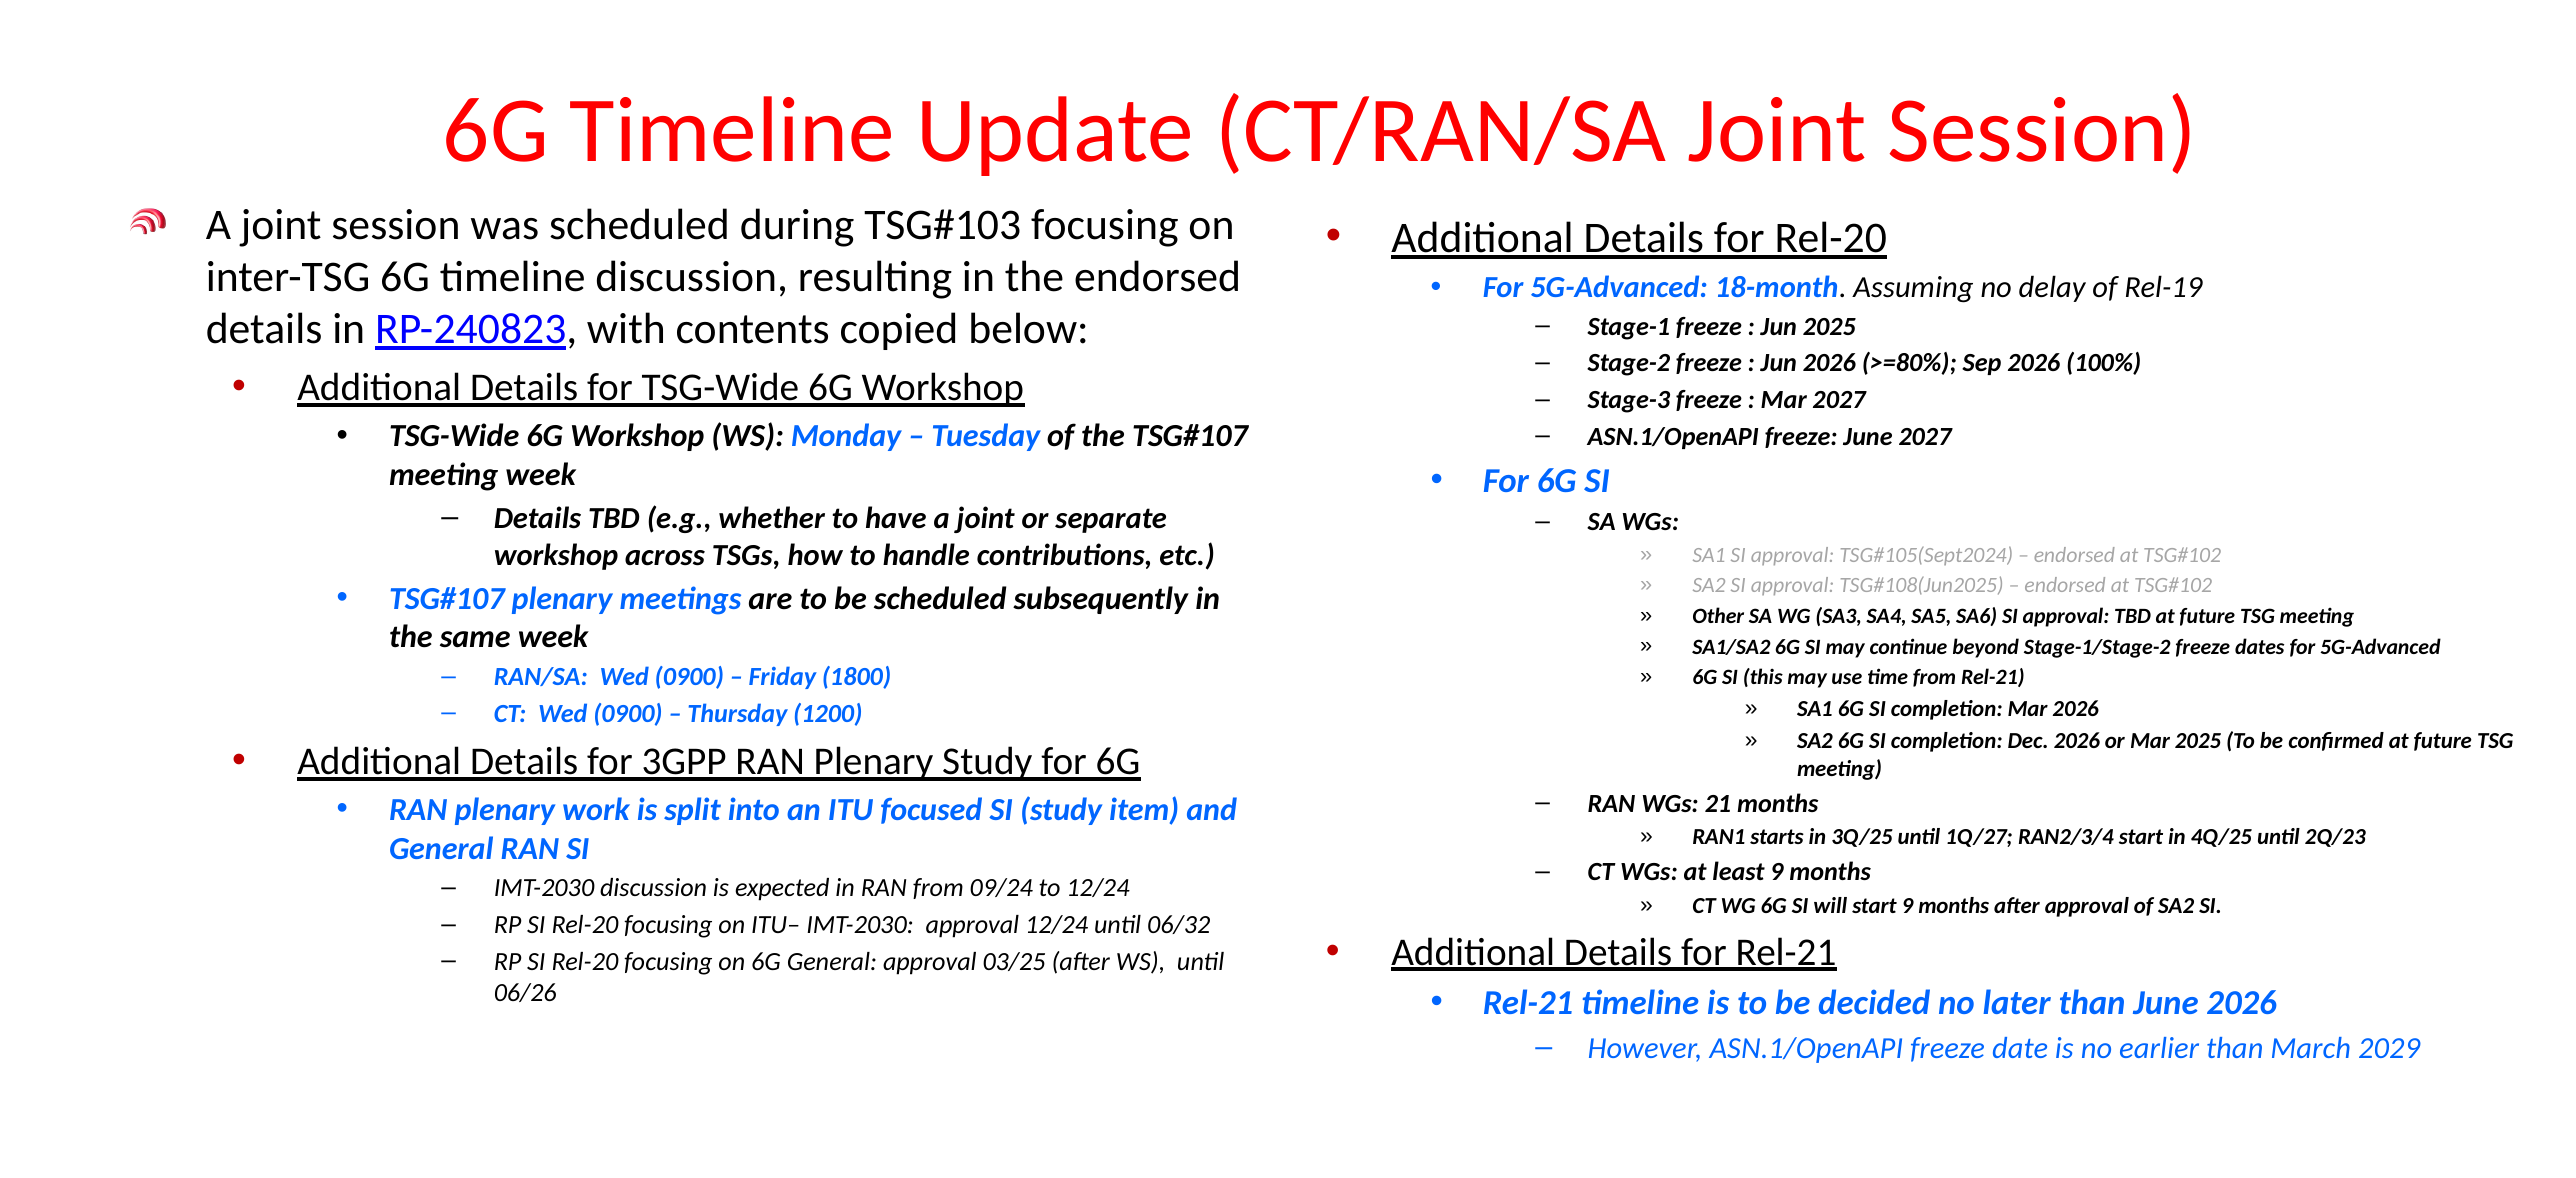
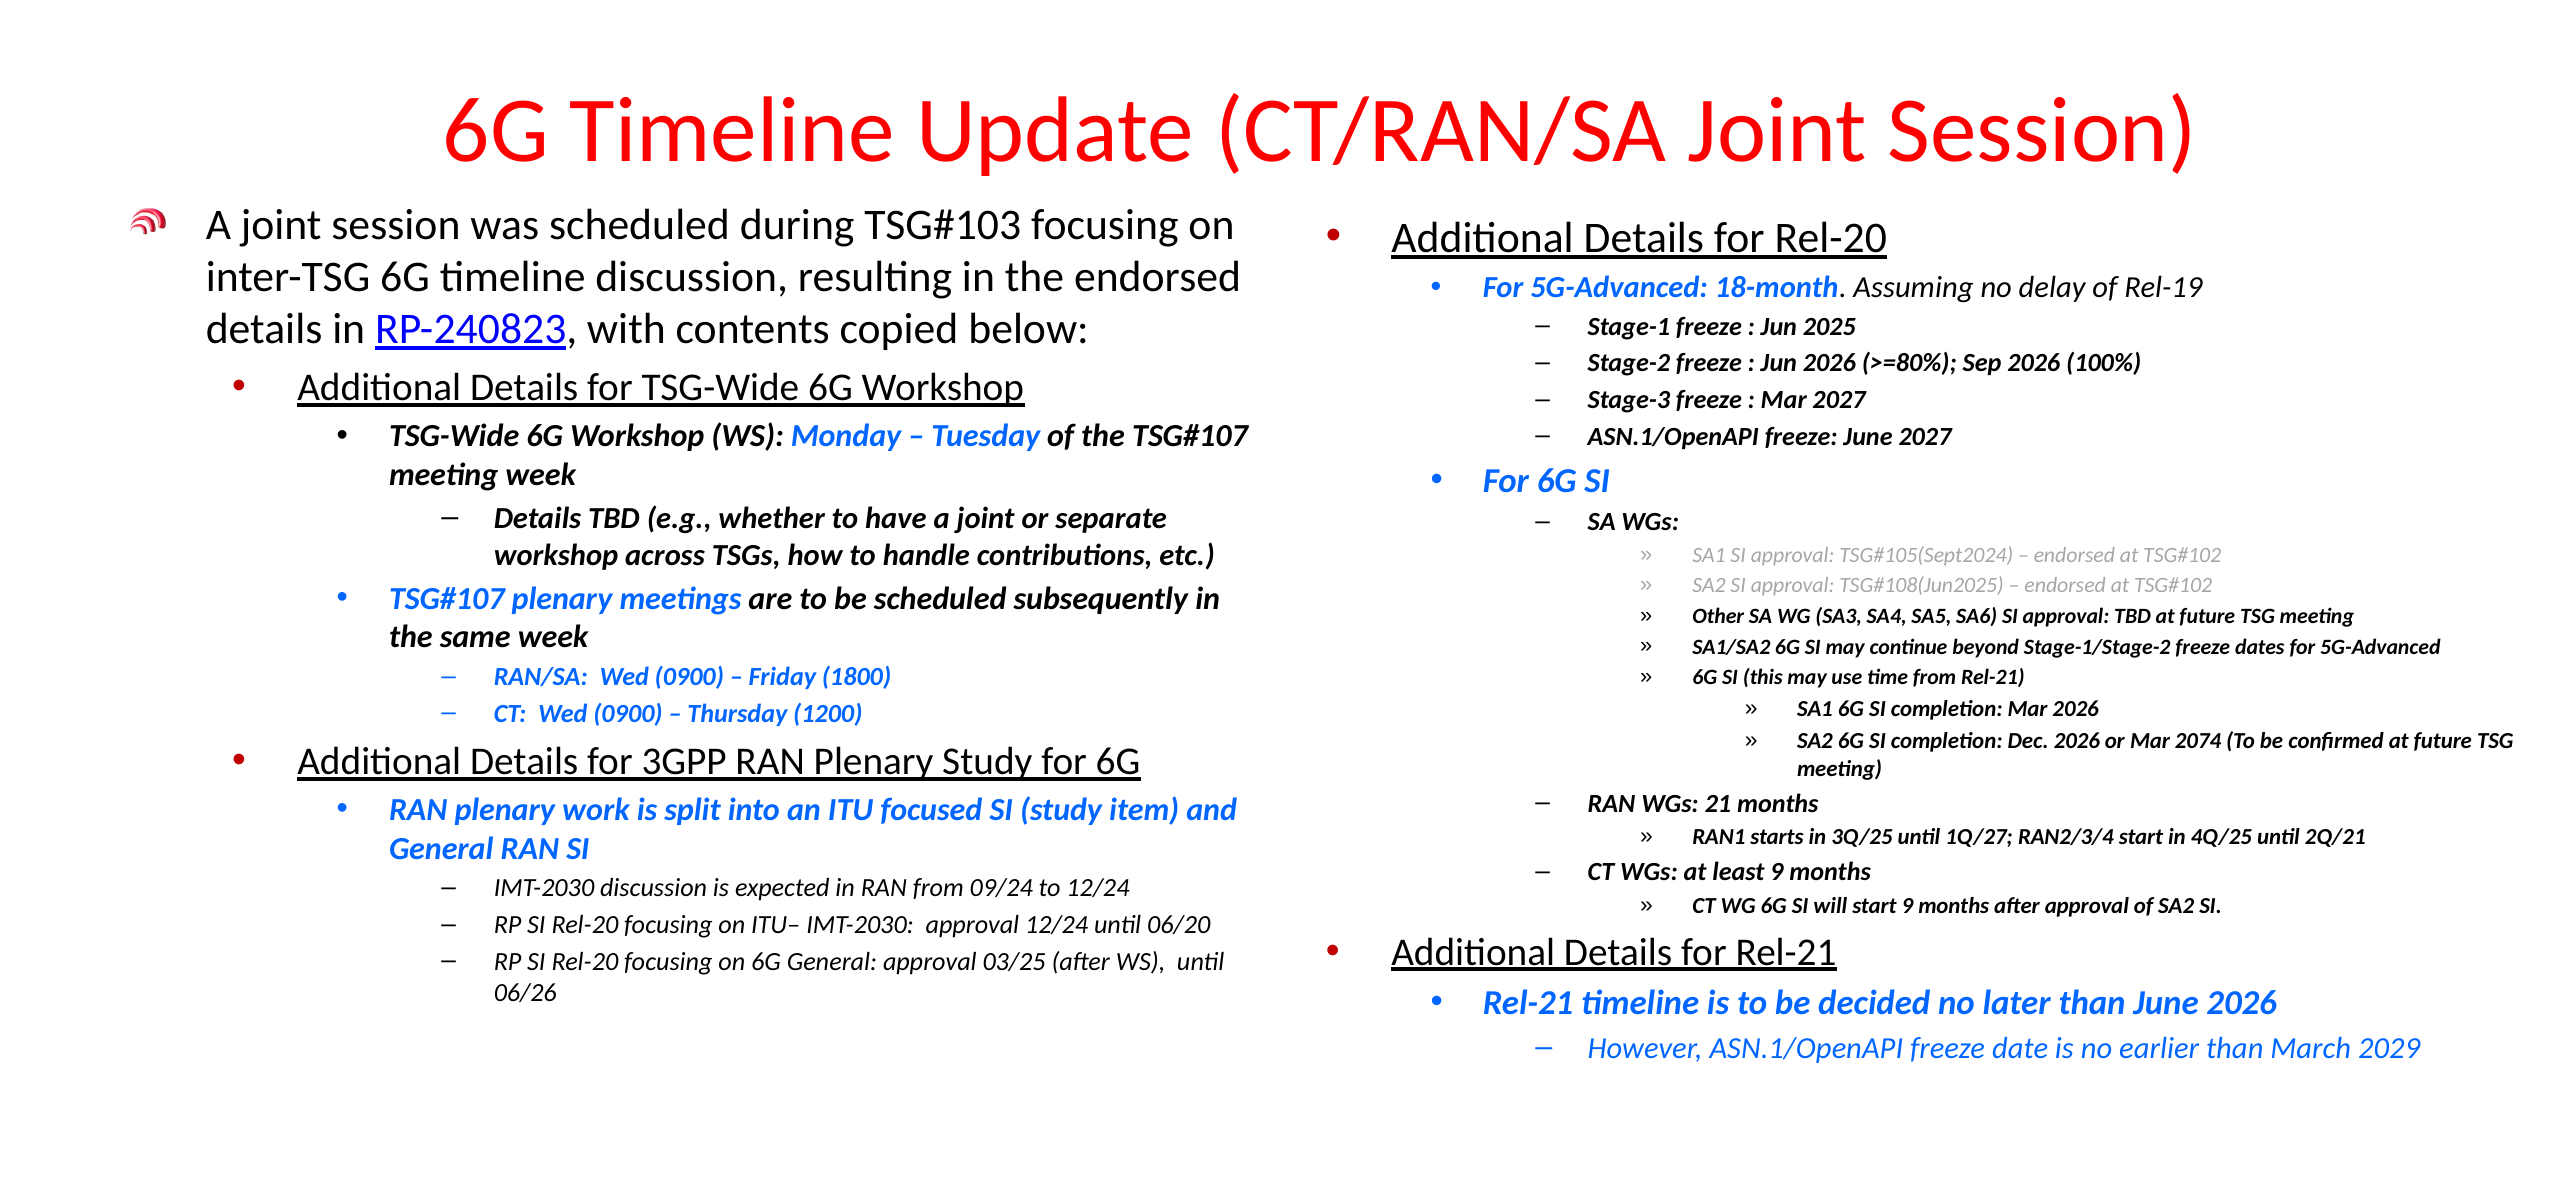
Mar 2025: 2025 -> 2074
2Q/23: 2Q/23 -> 2Q/21
06/32: 06/32 -> 06/20
